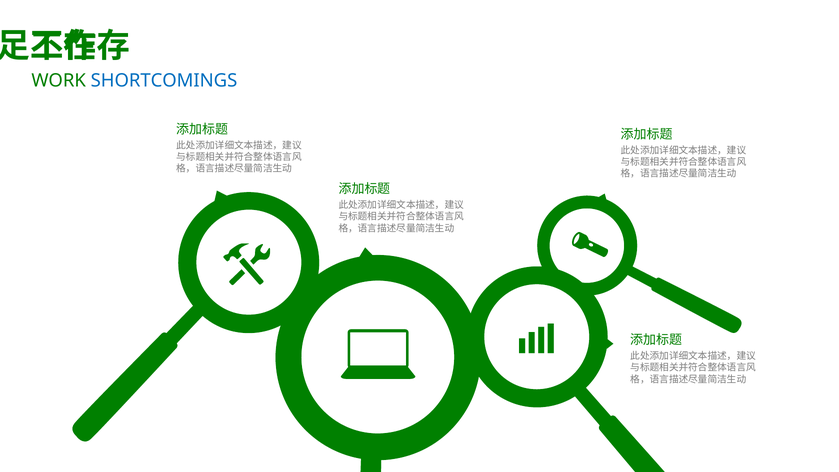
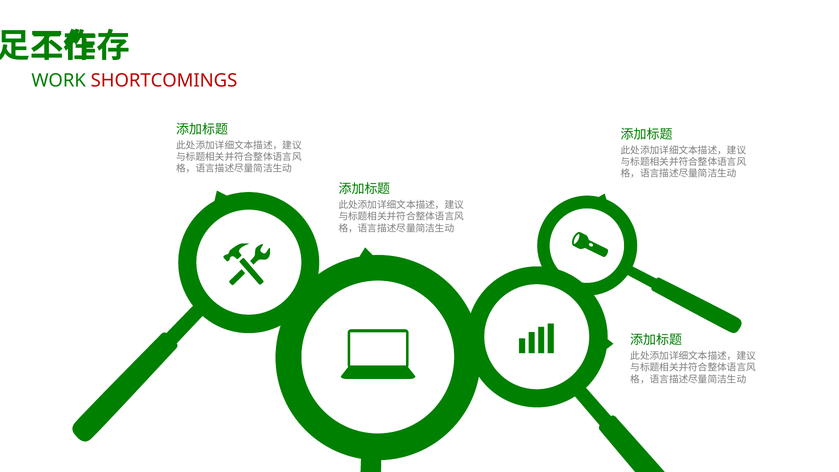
SHORTCOMINGS colour: blue -> red
